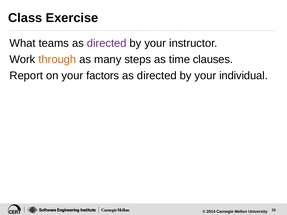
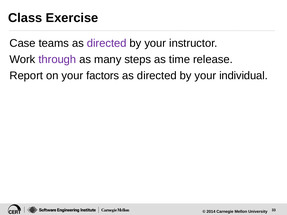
What: What -> Case
through colour: orange -> purple
clauses: clauses -> release
